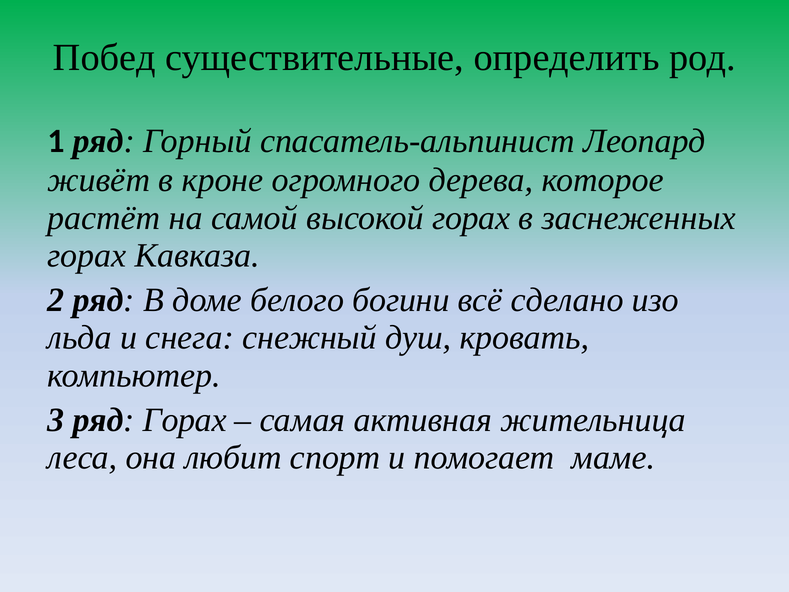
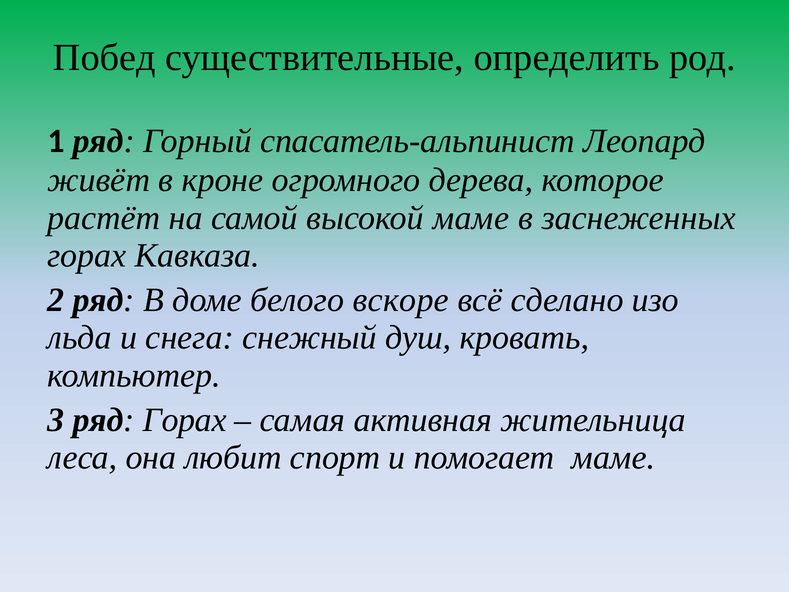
высокой горах: горах -> маме
богини: богини -> вскоре
